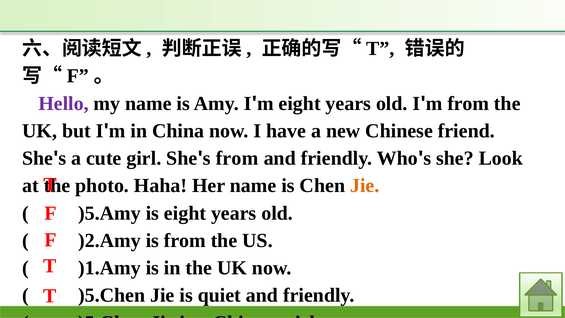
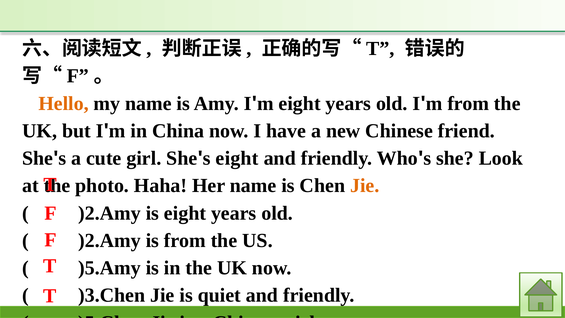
Hello colour: purple -> orange
from at (237, 158): from -> eight
)5.Amy at (109, 213): )5.Amy -> )2.Amy
)1.Amy: )1.Amy -> )5.Amy
)5.Chen at (112, 295): )5.Chen -> )3.Chen
